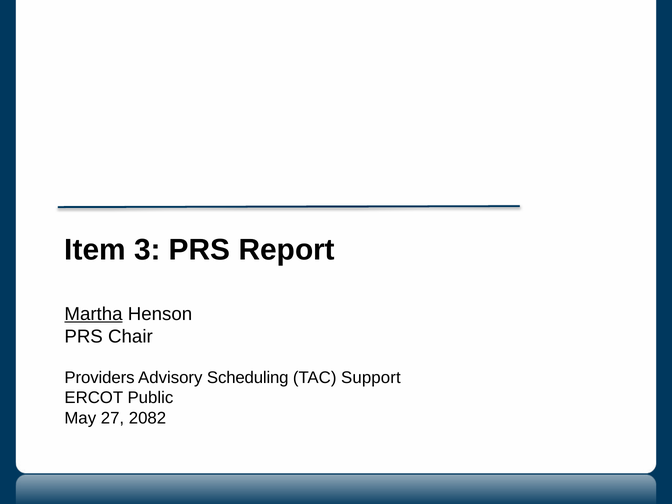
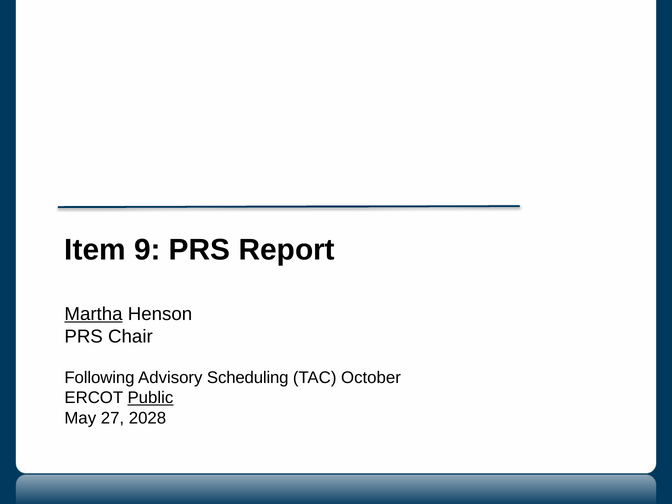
3: 3 -> 9
Providers: Providers -> Following
Support: Support -> October
Public underline: none -> present
2082: 2082 -> 2028
